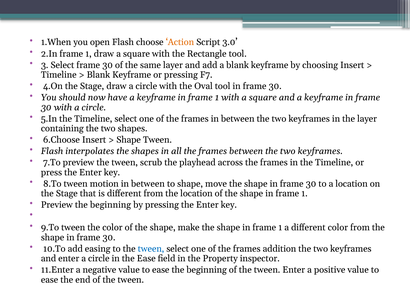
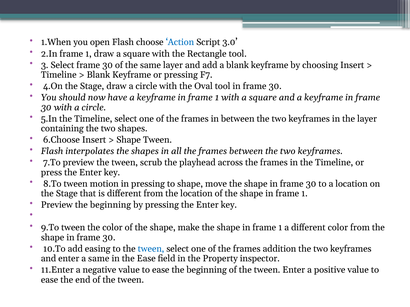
Action colour: orange -> blue
motion in between: between -> pressing
enter a circle: circle -> same
